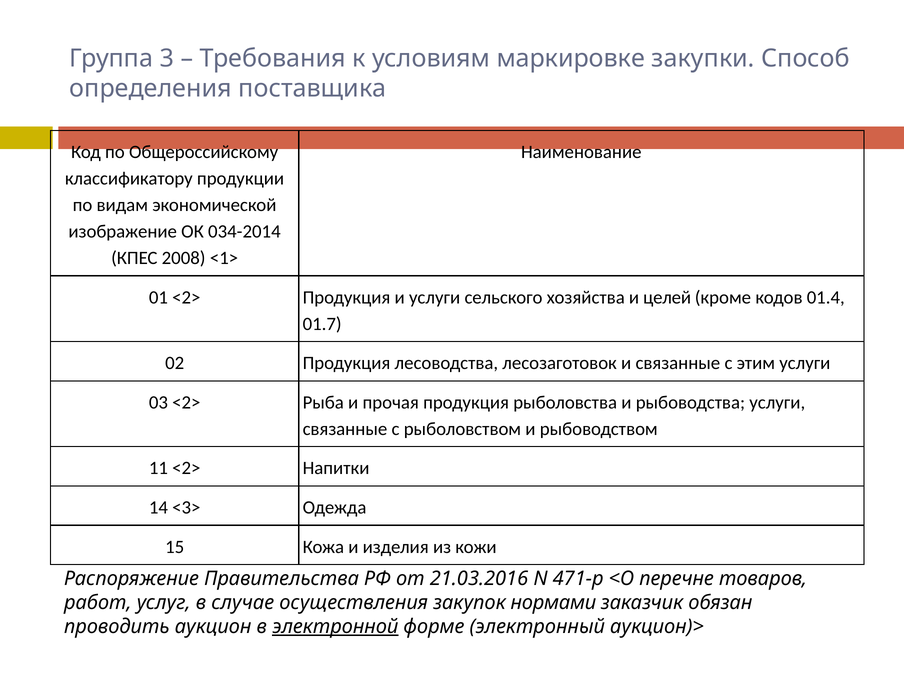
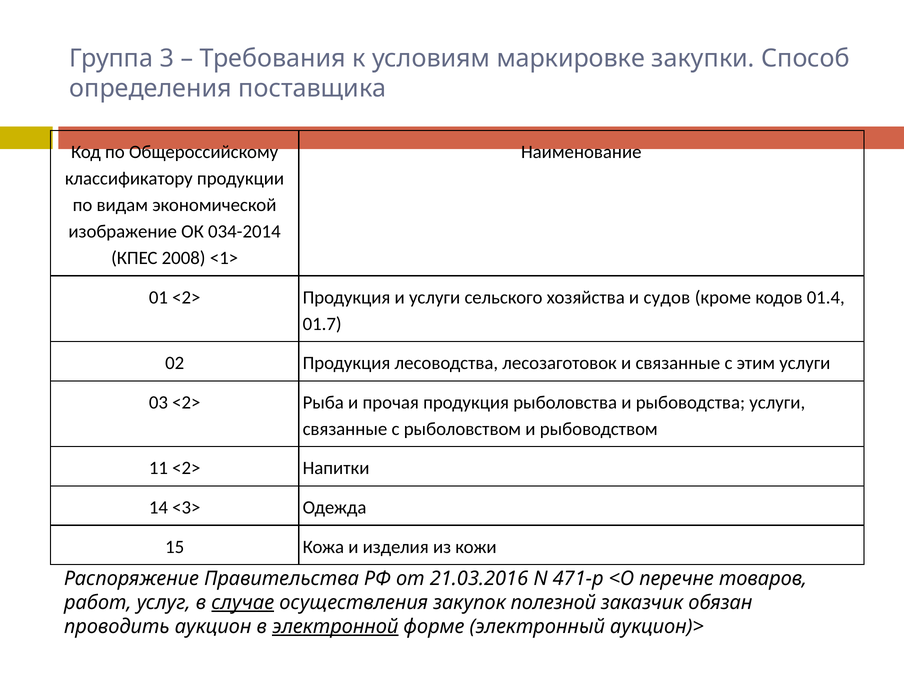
целей: целей -> судов
случае underline: none -> present
нормами: нормами -> полезной
